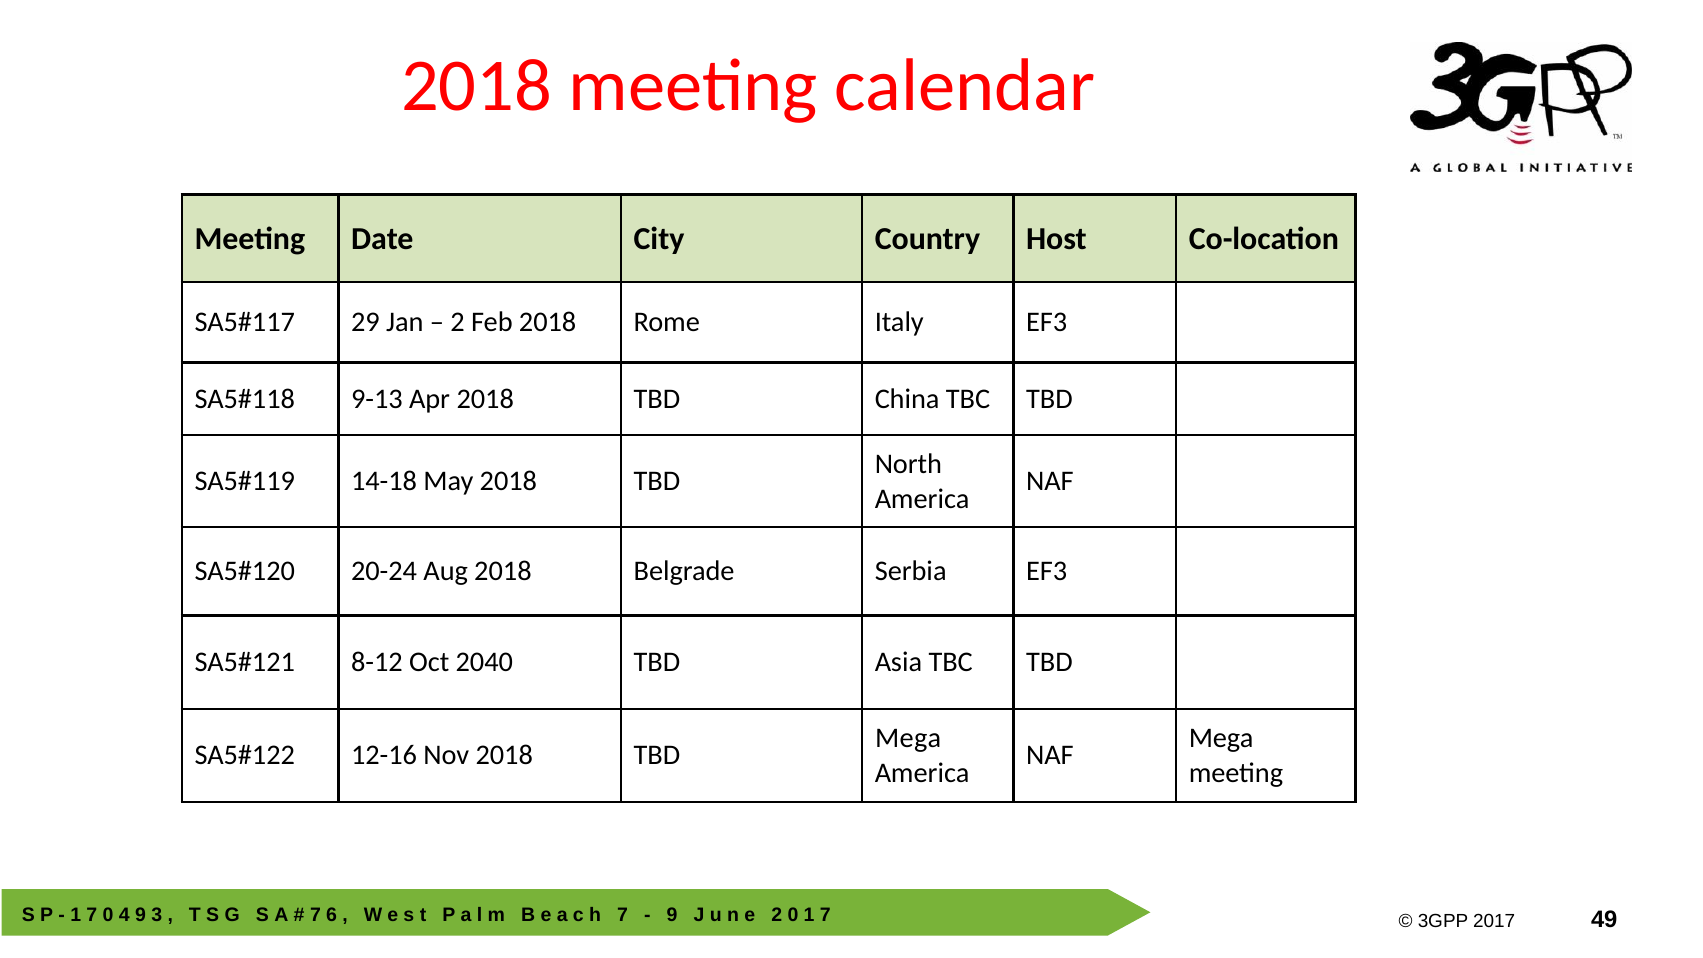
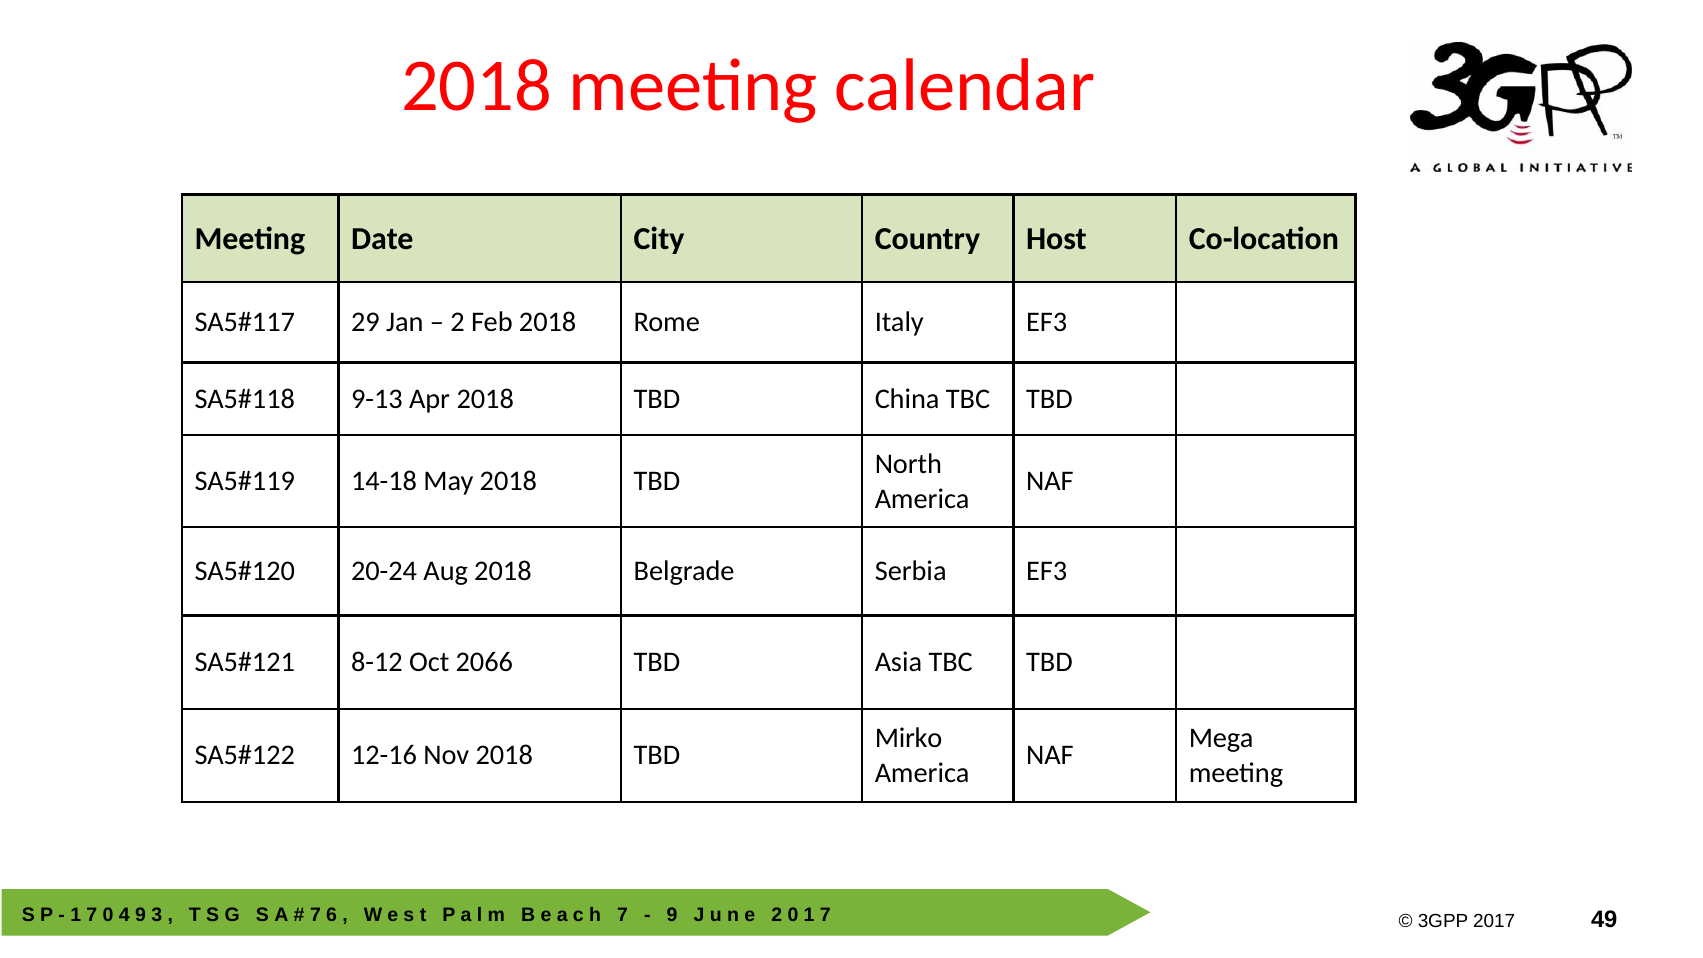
2040: 2040 -> 2066
Mega at (908, 738): Mega -> Mirko
